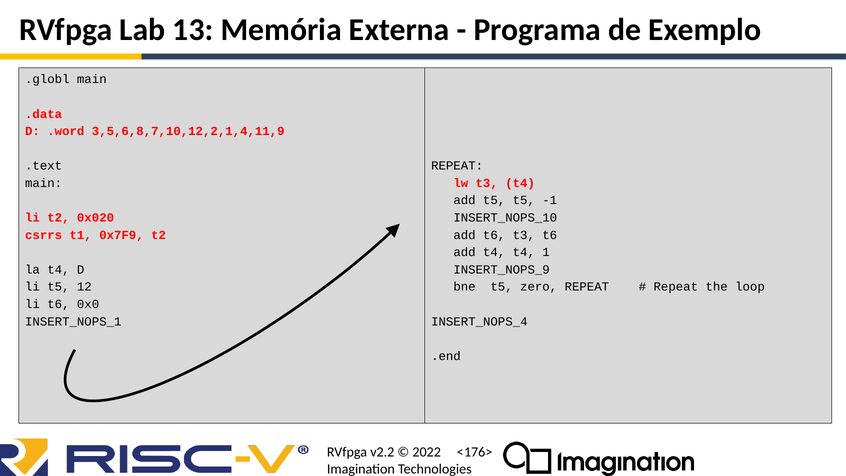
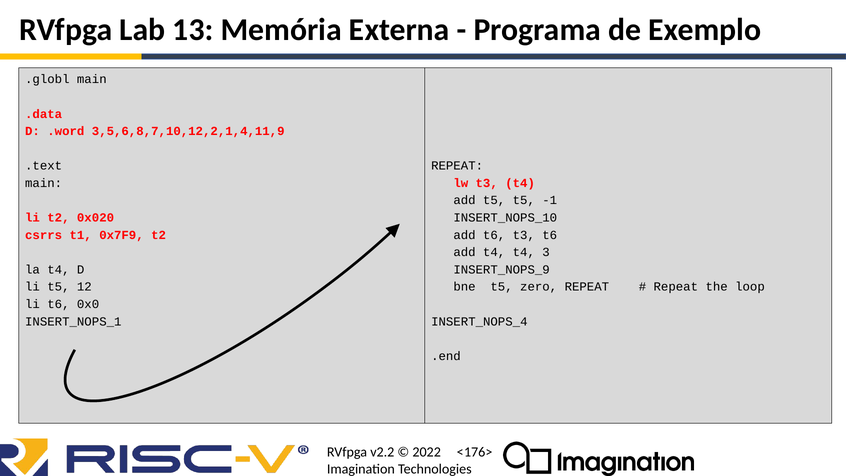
1: 1 -> 3
